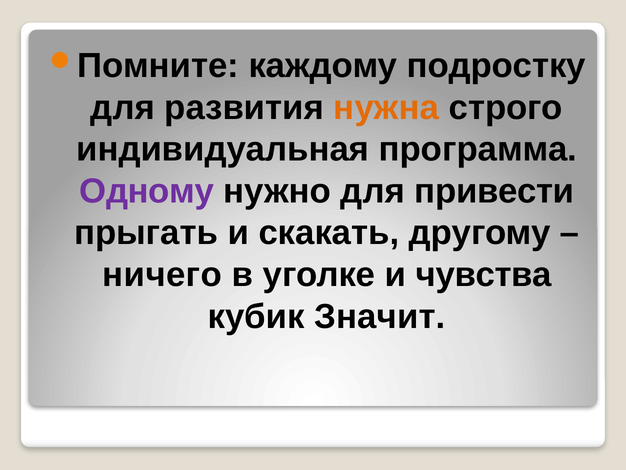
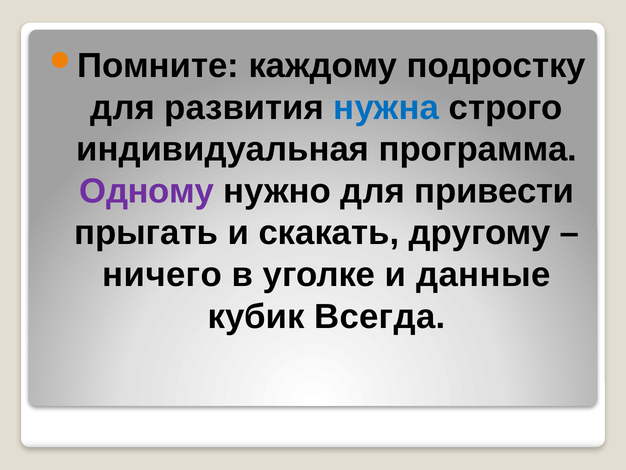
нужна colour: orange -> blue
чувства: чувства -> данные
Значит: Значит -> Всегда
